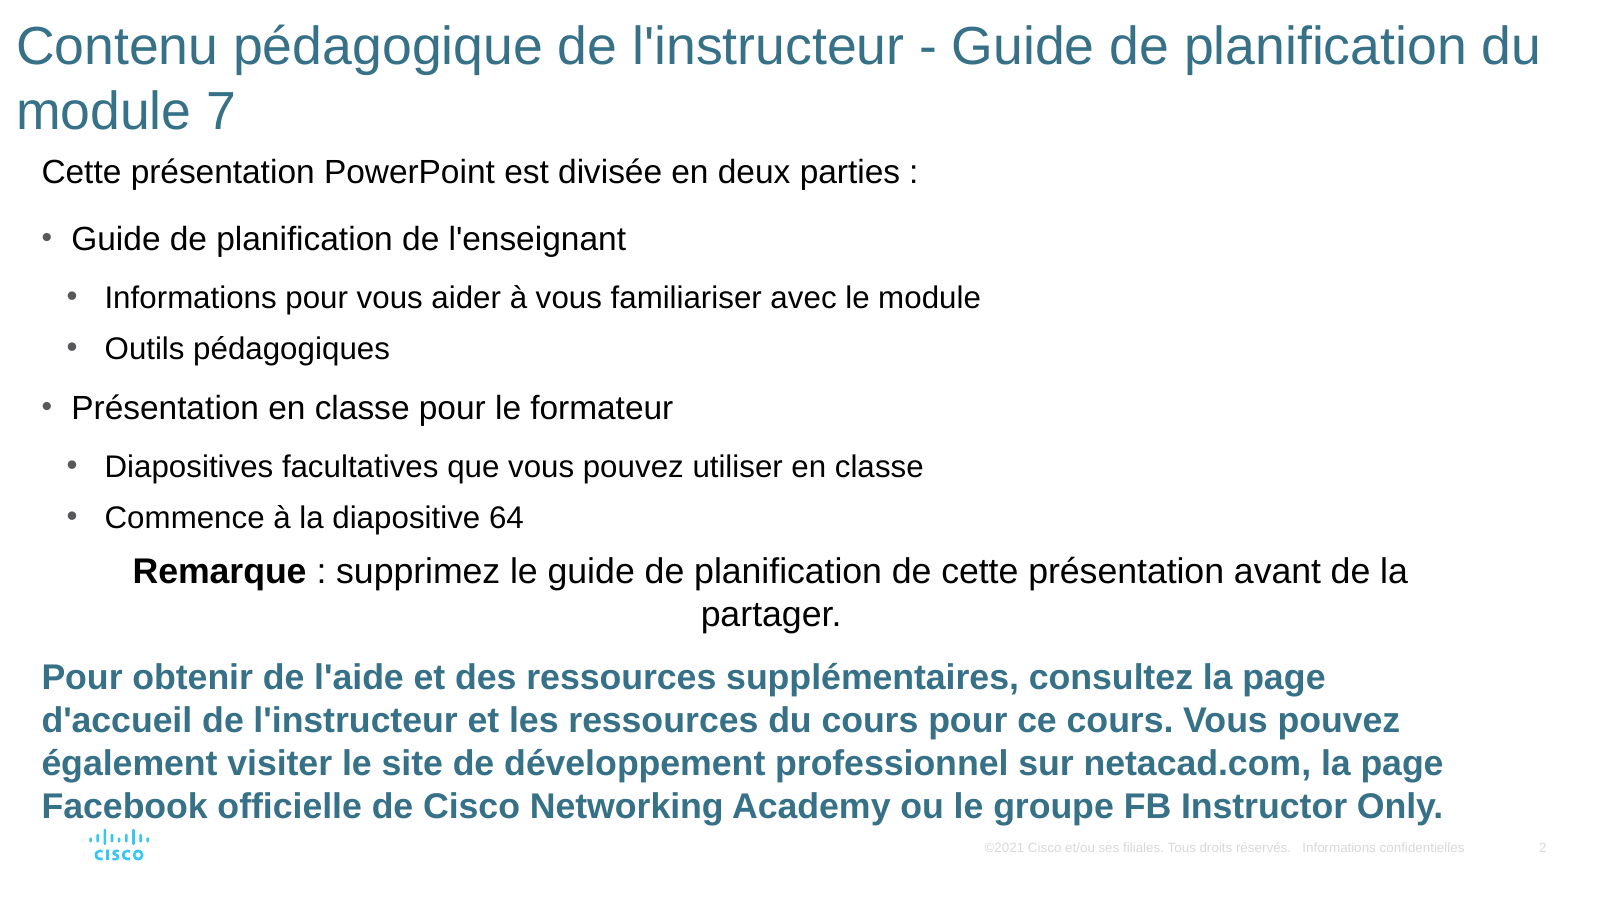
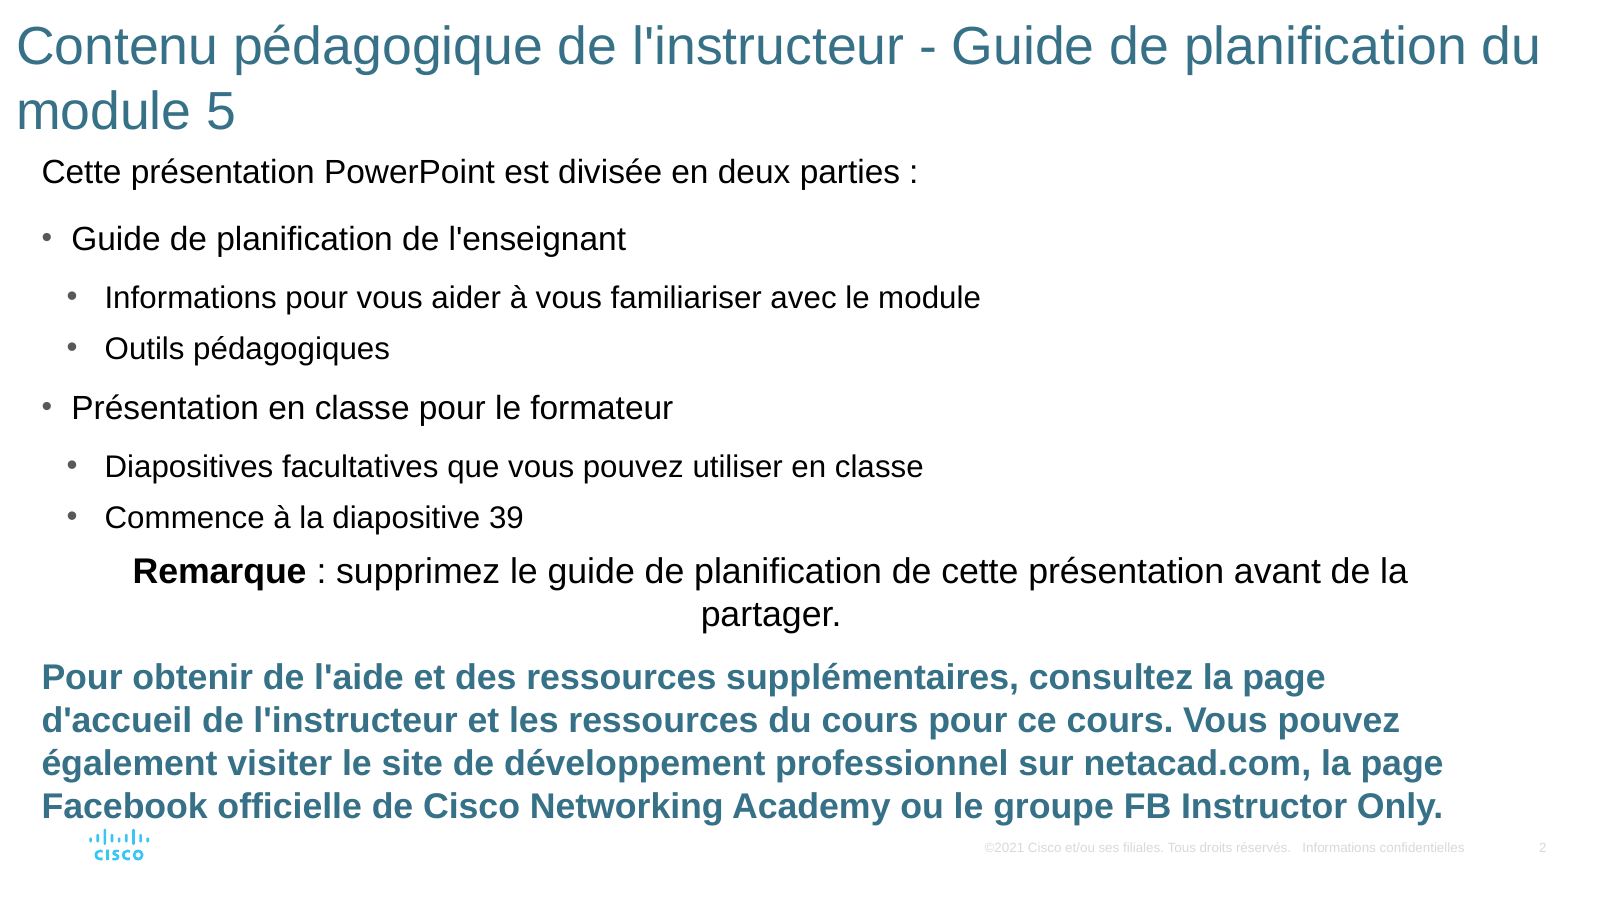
7: 7 -> 5
64: 64 -> 39
